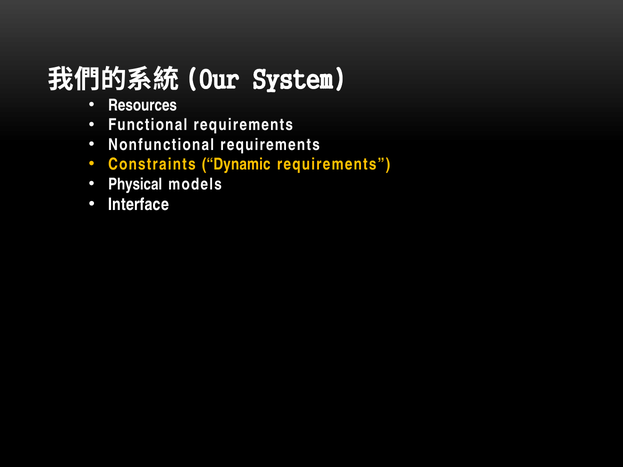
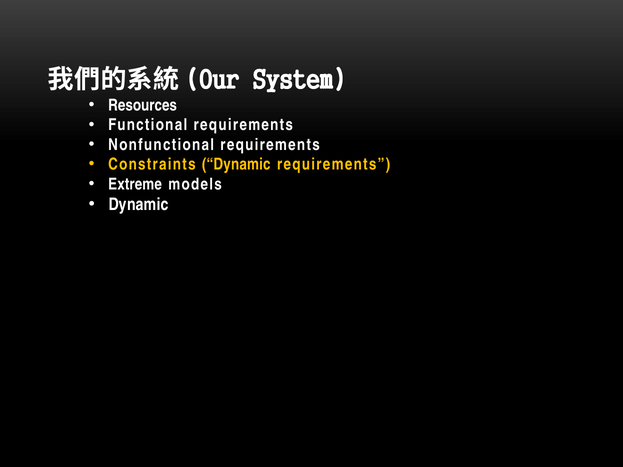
Physical: Physical -> Extreme
Interface at (139, 205): Interface -> Dynamic
